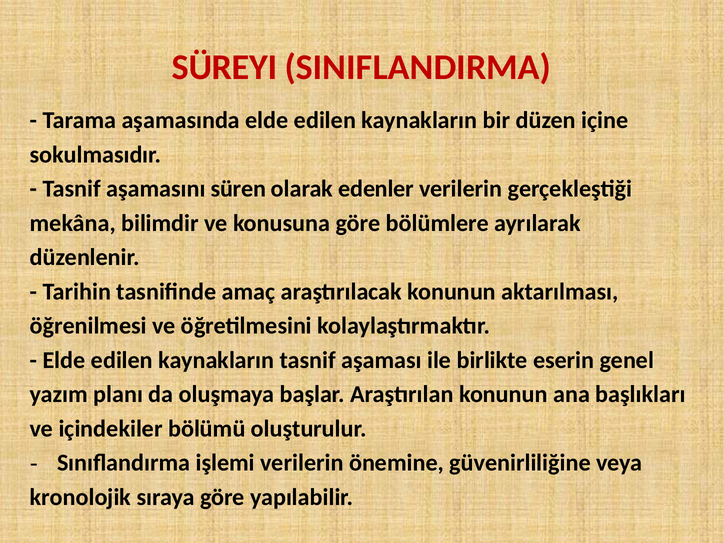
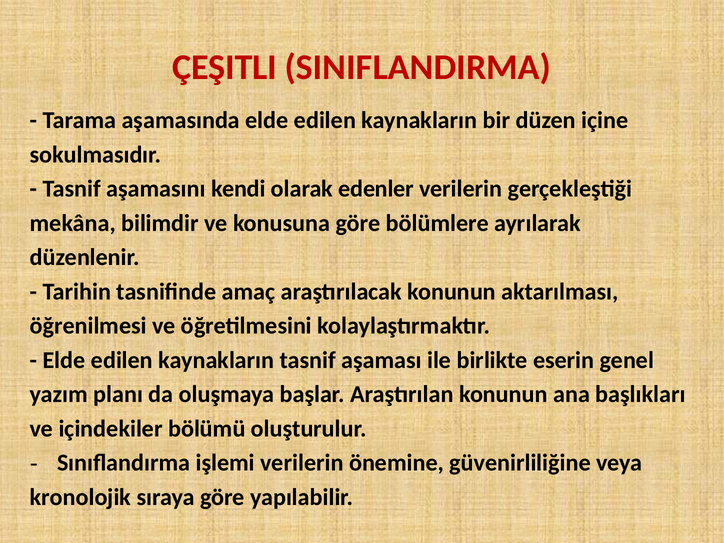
SÜREYI: SÜREYI -> ÇEŞITLI
süren: süren -> kendi
